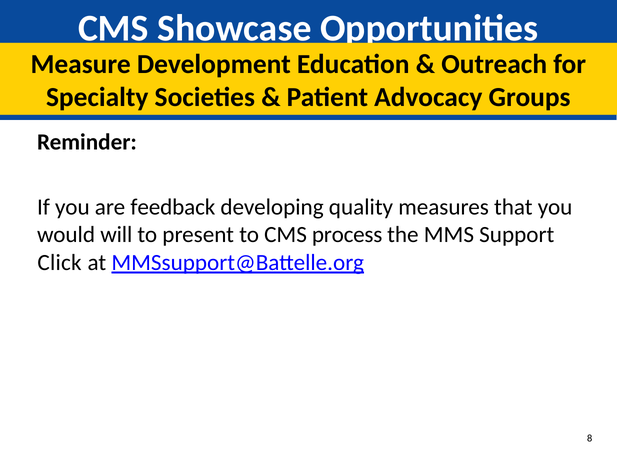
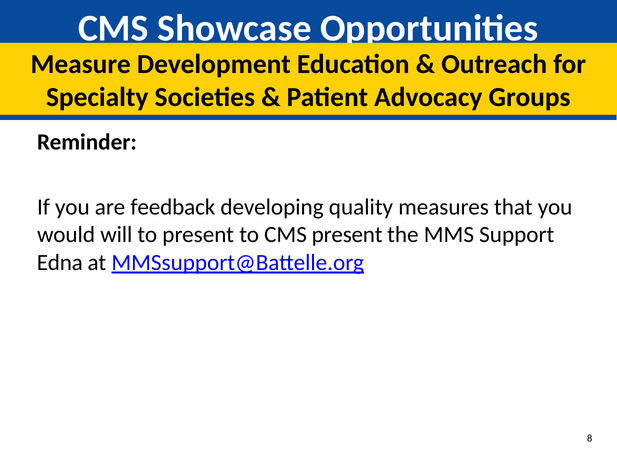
CMS process: process -> present
Click: Click -> Edna
